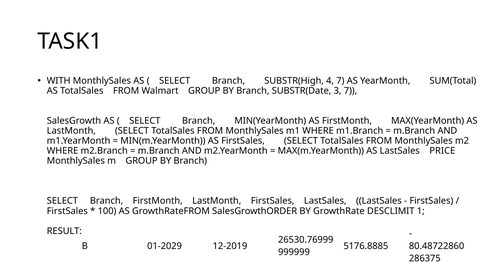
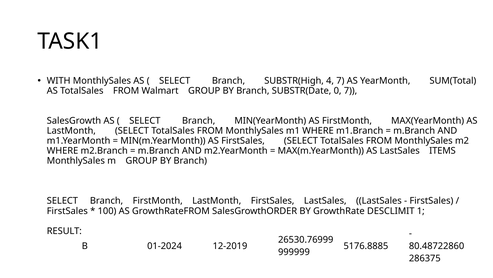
3: 3 -> 0
PRICE: PRICE -> ITEMS
01-2029: 01-2029 -> 01-2024
